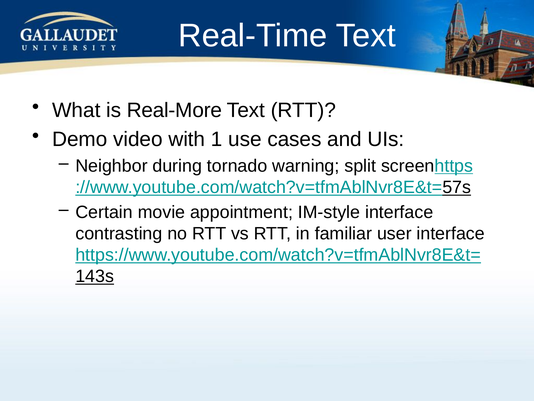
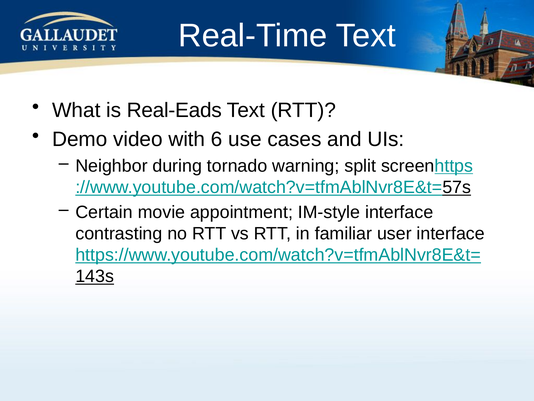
Real-More: Real-More -> Real-Eads
1: 1 -> 6
